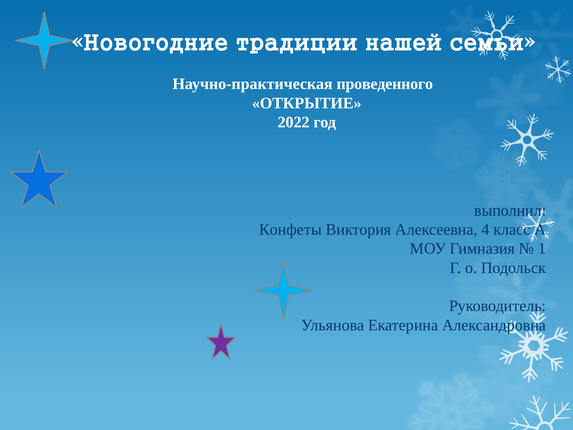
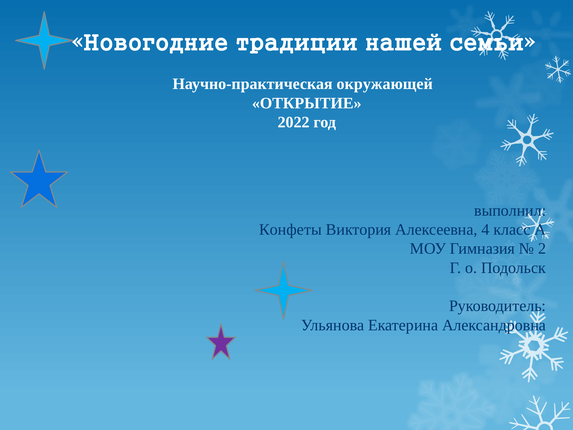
проведенного: проведенного -> окружающей
1: 1 -> 2
